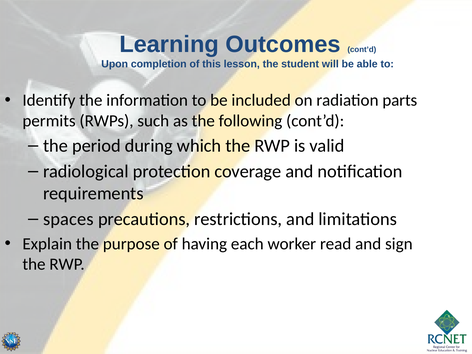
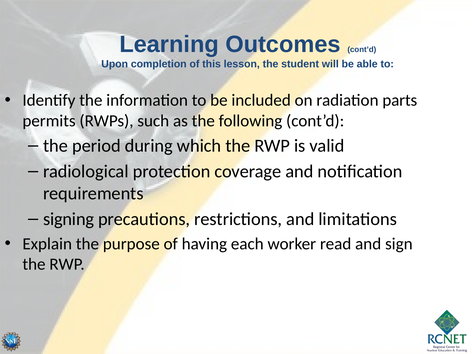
spaces: spaces -> signing
